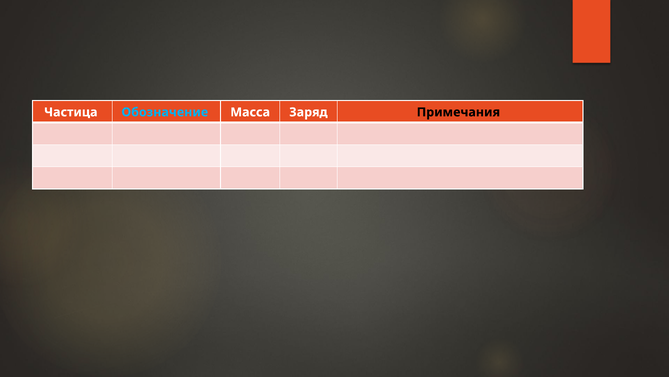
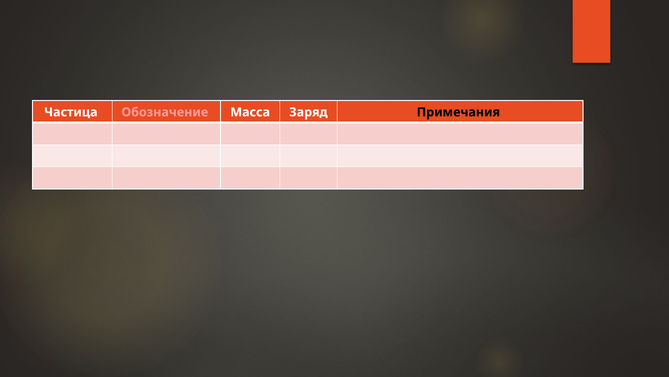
Обозначение colour: light blue -> pink
